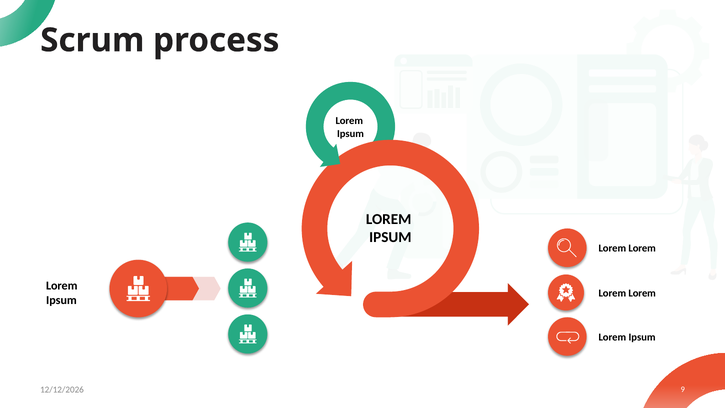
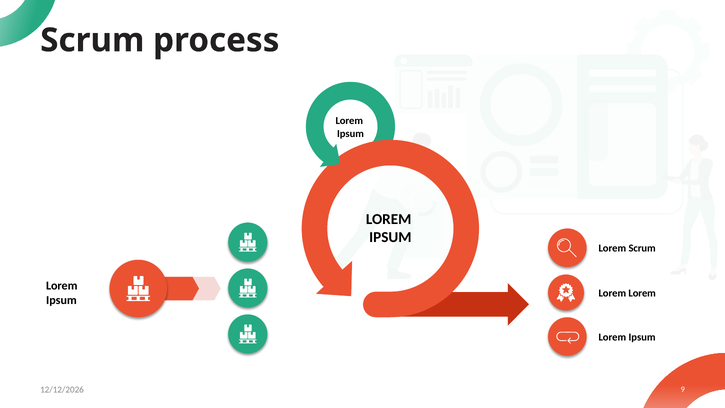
Lorem at (642, 248): Lorem -> Scrum
